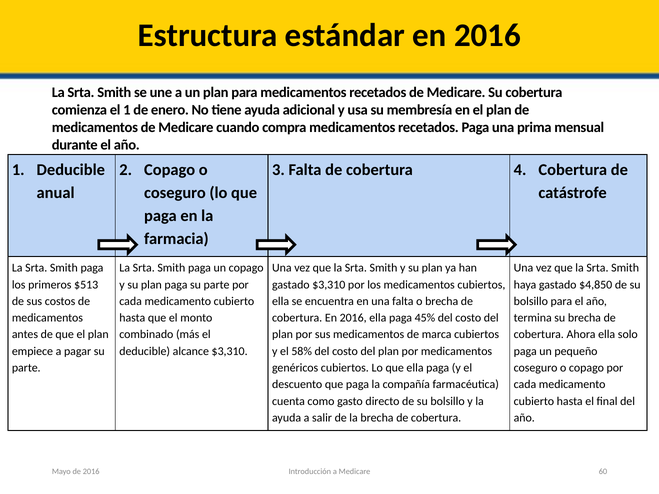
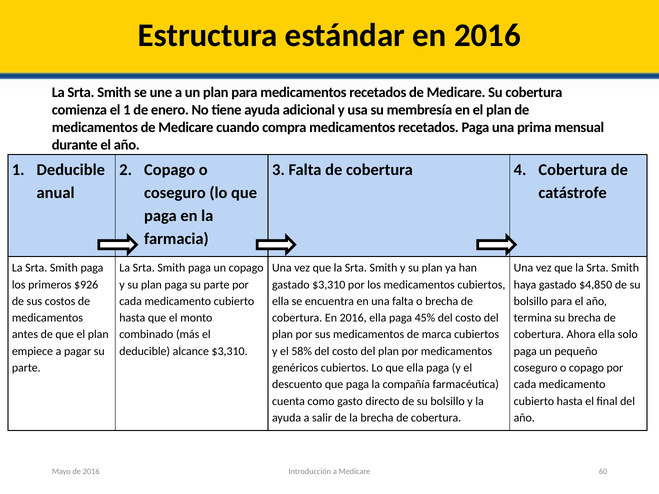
$513: $513 -> $926
